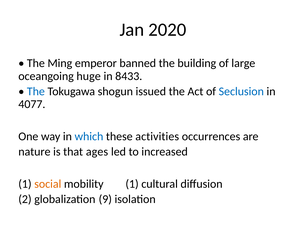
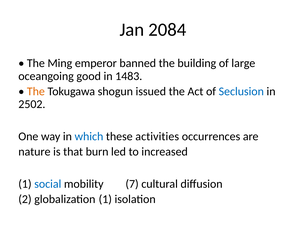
2020: 2020 -> 2084
huge: huge -> good
8433: 8433 -> 1483
The at (36, 91) colour: blue -> orange
4077: 4077 -> 2502
ages: ages -> burn
social colour: orange -> blue
mobility 1: 1 -> 7
globalization 9: 9 -> 1
